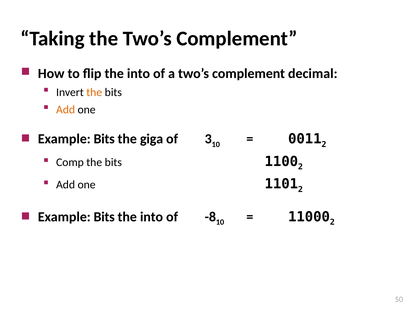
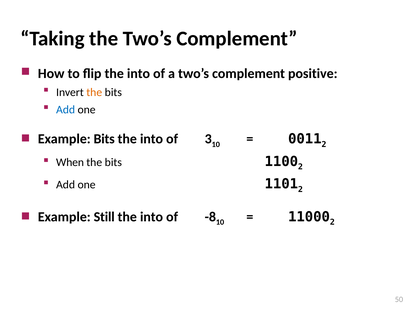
decimal: decimal -> positive
Add at (66, 110) colour: orange -> blue
giga at (152, 139): giga -> into
Comp: Comp -> When
Bits at (104, 217): Bits -> Still
